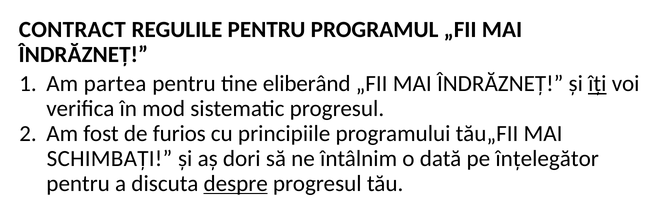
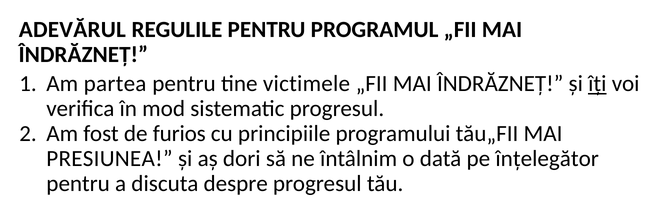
CONTRACT: CONTRACT -> ADEVĂRUL
eliberând: eliberând -> victimele
SCHIMBAȚI: SCHIMBAȚI -> PRESIUNEA
despre underline: present -> none
